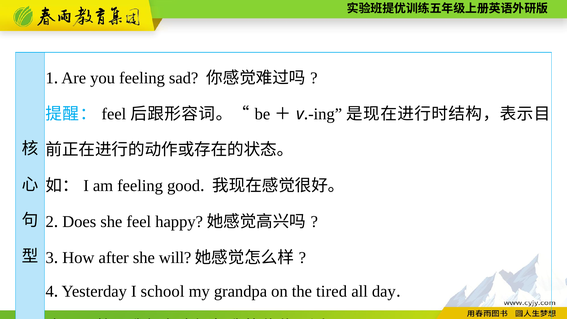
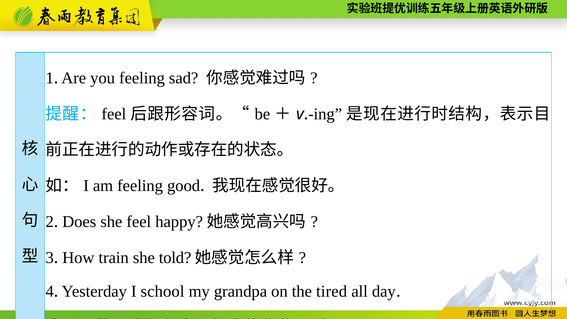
after: after -> train
will: will -> told
